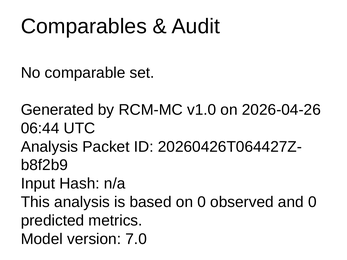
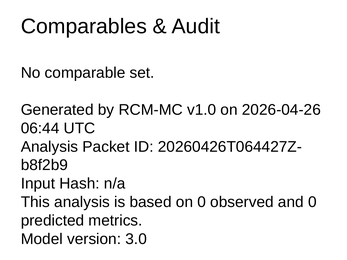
7.0: 7.0 -> 3.0
